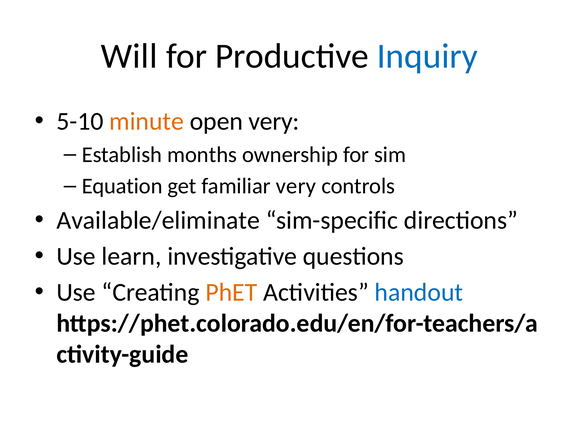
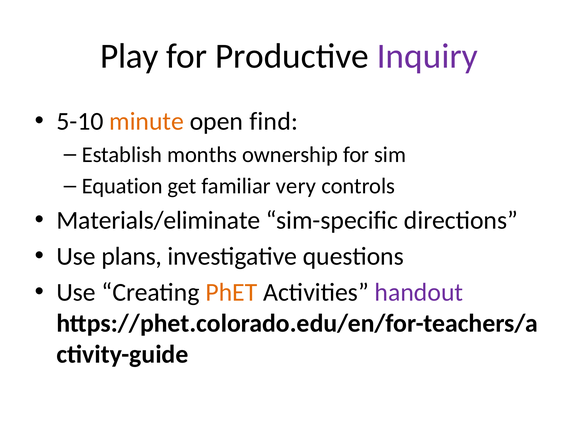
Will: Will -> Play
Inquiry colour: blue -> purple
open very: very -> find
Available/eliminate: Available/eliminate -> Materials/eliminate
learn: learn -> plans
handout colour: blue -> purple
